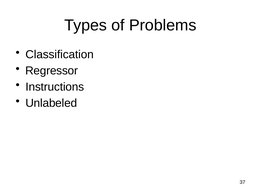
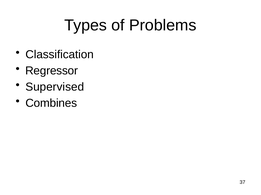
Instructions: Instructions -> Supervised
Unlabeled: Unlabeled -> Combines
